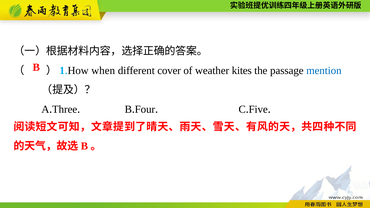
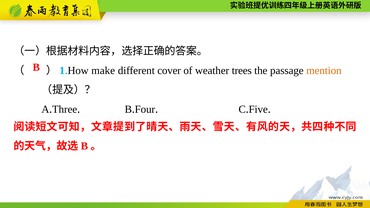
when: when -> make
kites: kites -> trees
mention colour: blue -> orange
